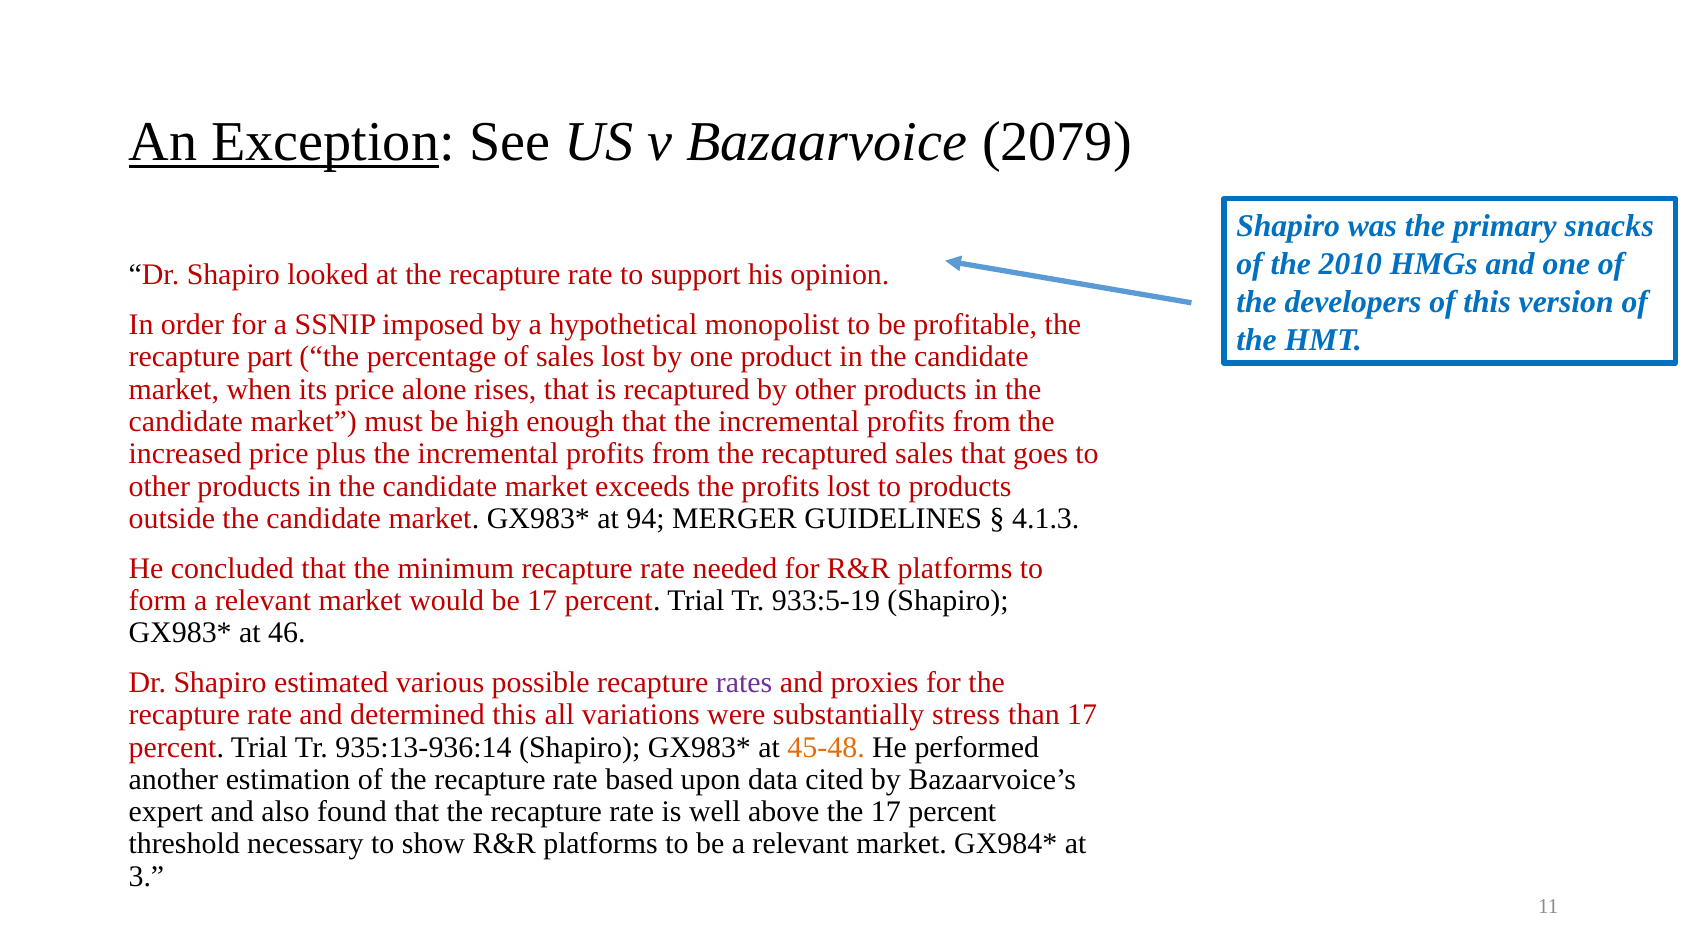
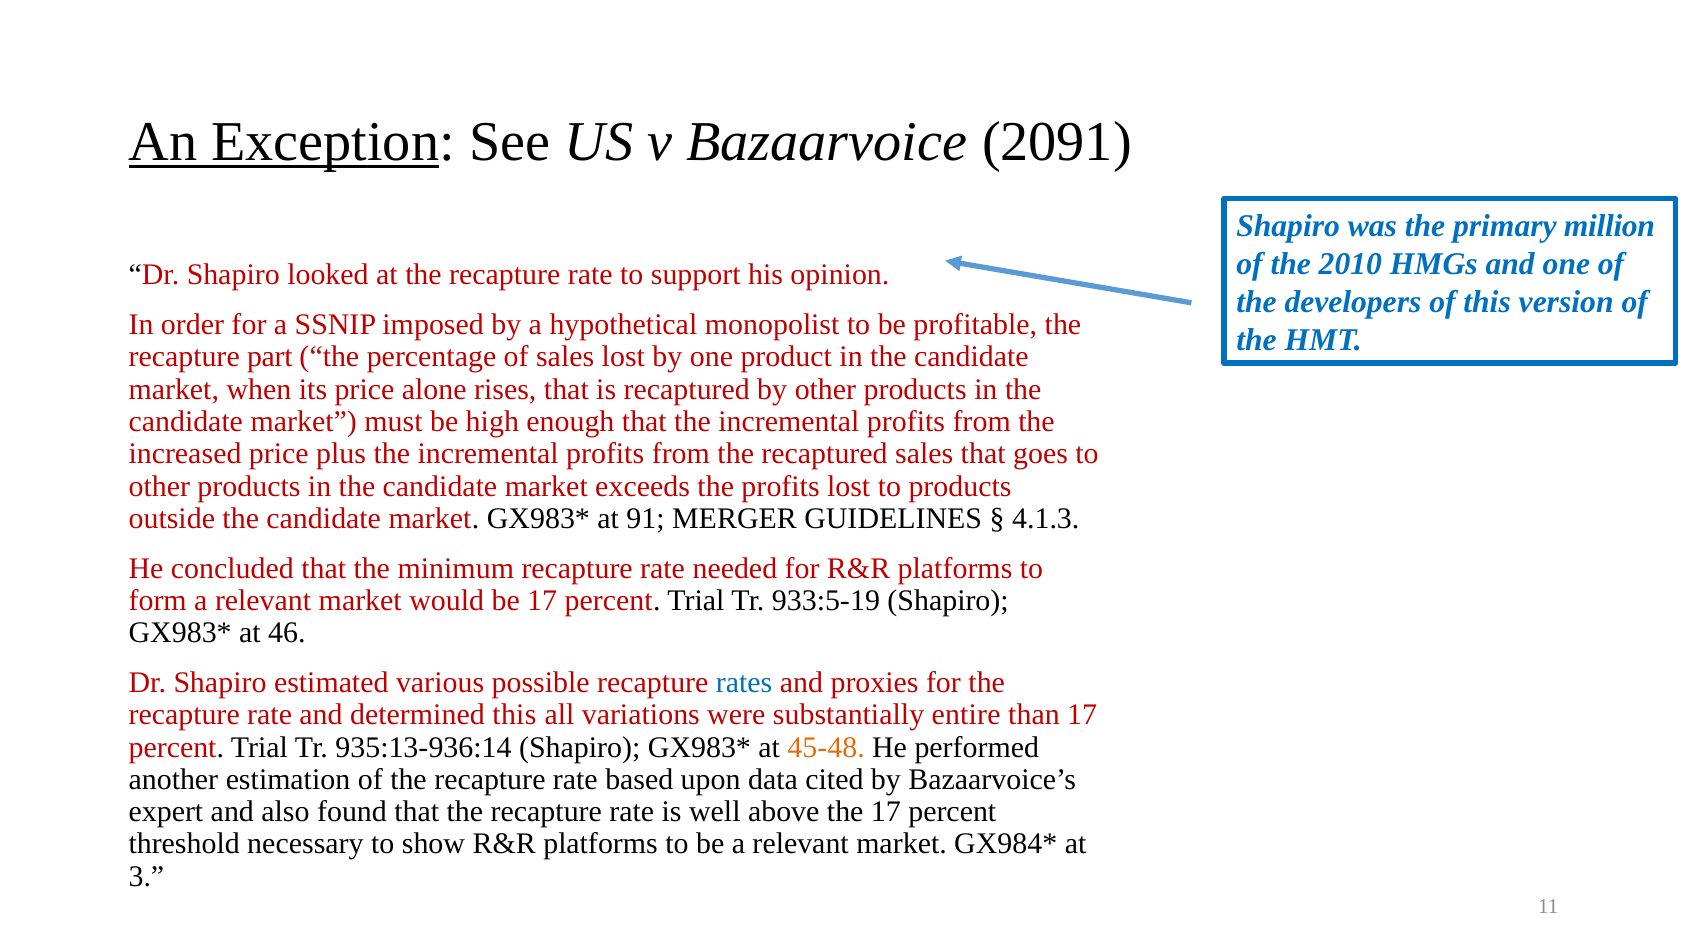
2079: 2079 -> 2091
snacks: snacks -> million
94: 94 -> 91
rates colour: purple -> blue
stress: stress -> entire
